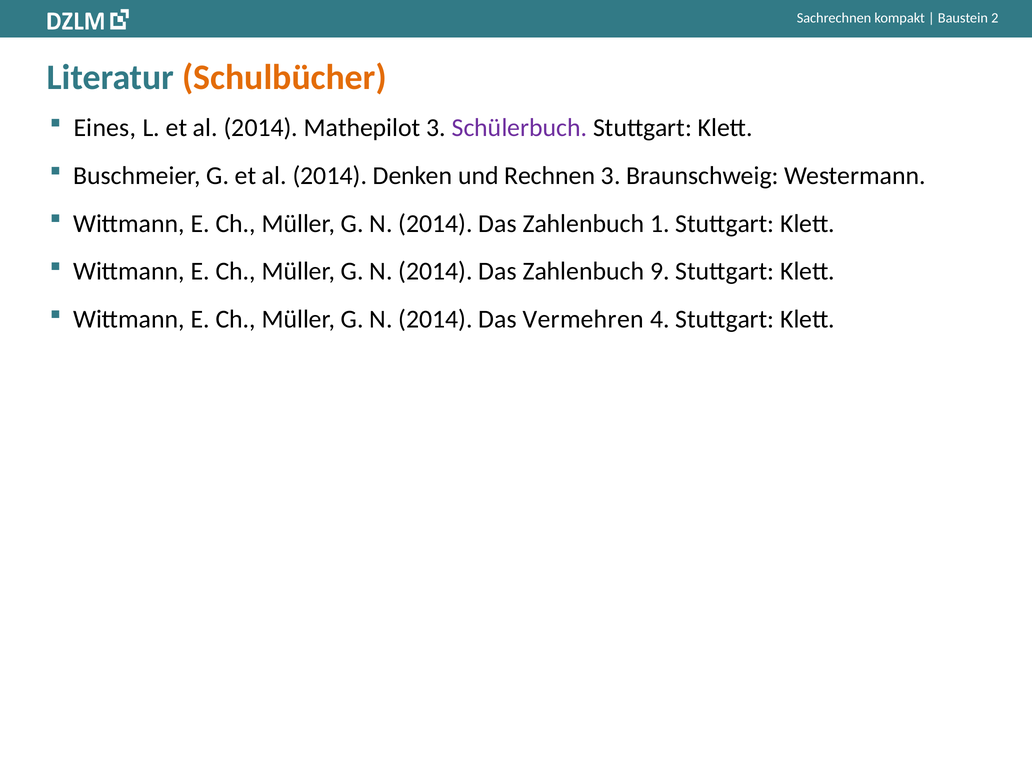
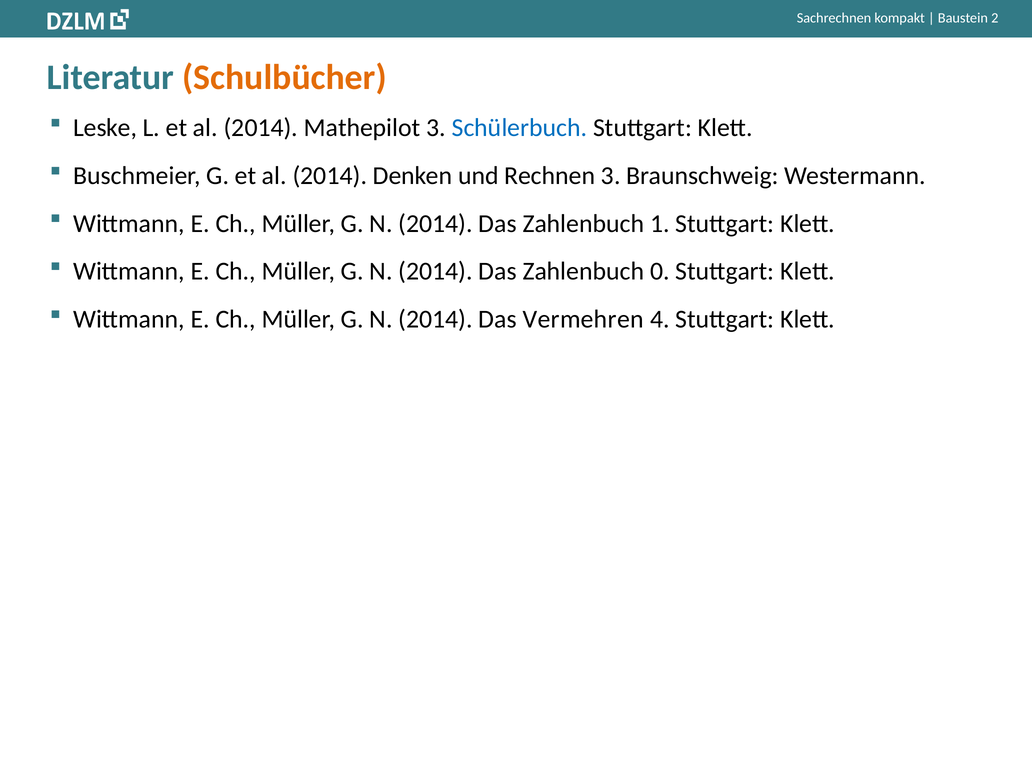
Eines: Eines -> Leske
Schülerbuch colour: purple -> blue
9: 9 -> 0
